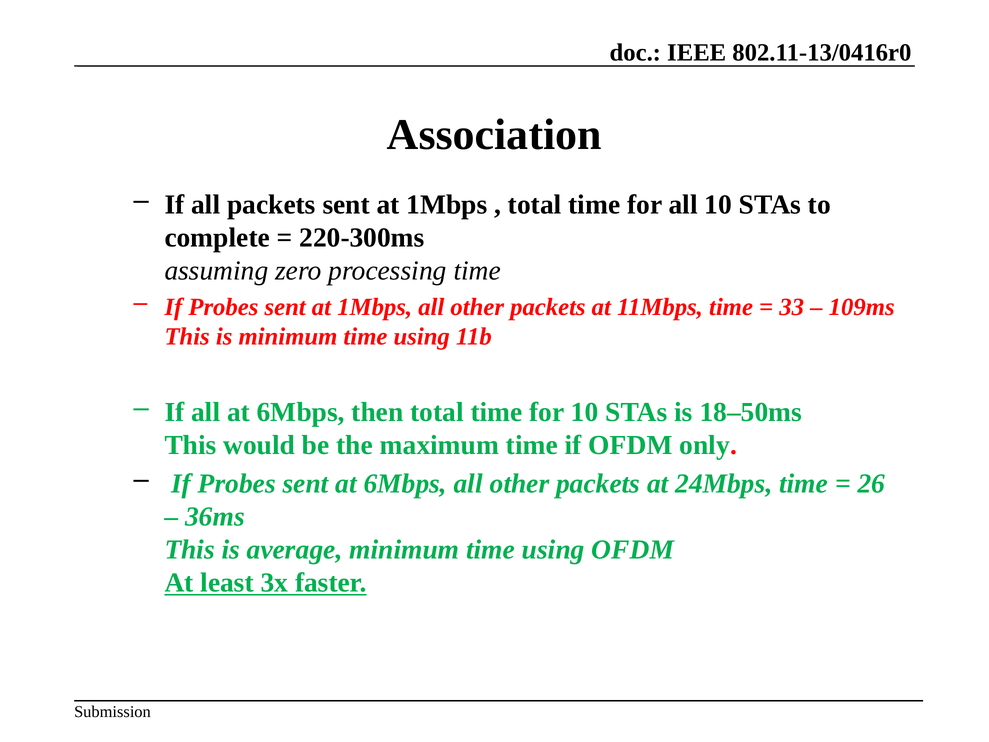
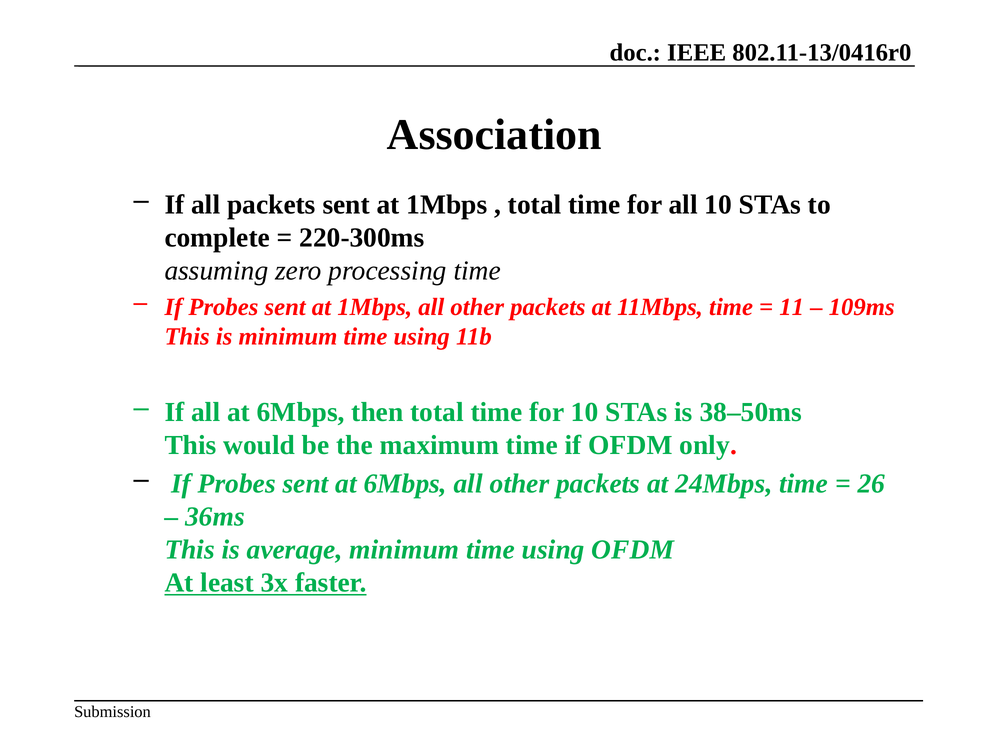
33: 33 -> 11
18–50ms: 18–50ms -> 38–50ms
